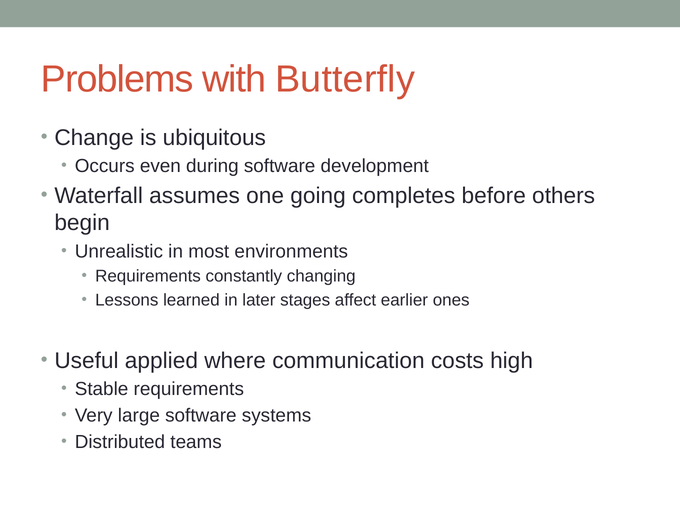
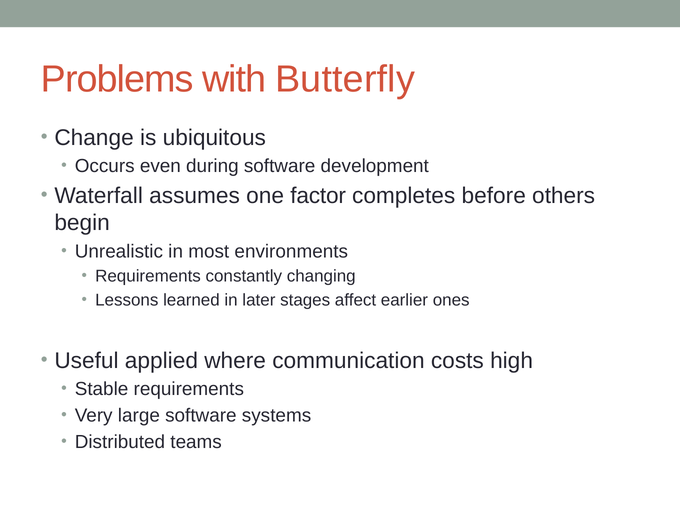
going: going -> factor
